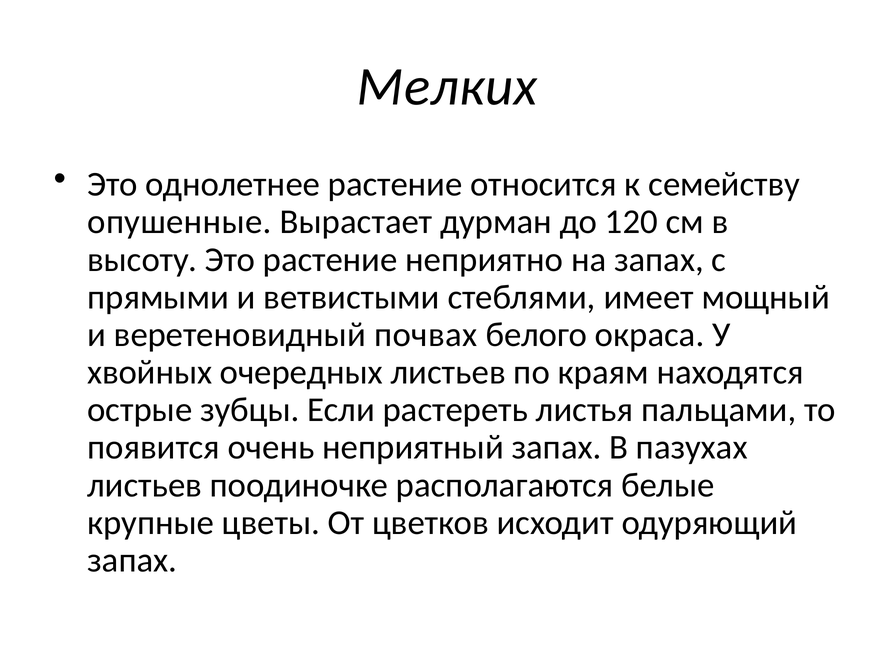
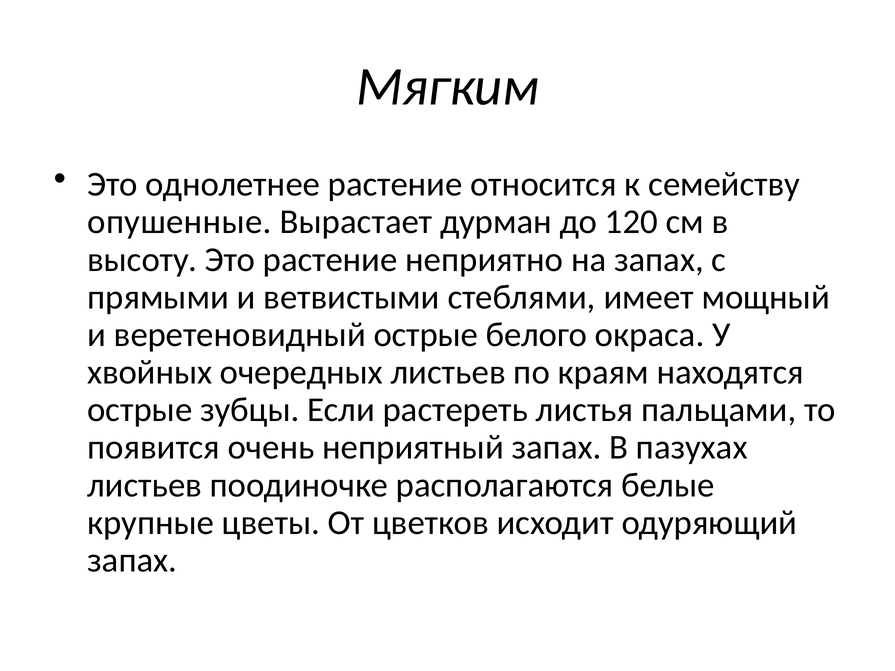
Мелких: Мелких -> Мягким
веретеновидный почвах: почвах -> острые
